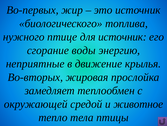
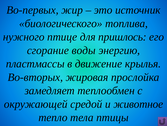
для источник: источник -> пришлось
неприятные: неприятные -> пластмассы
